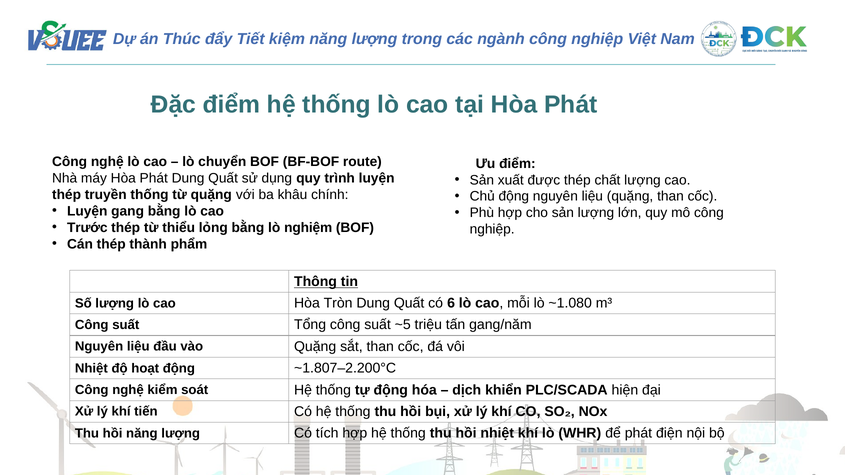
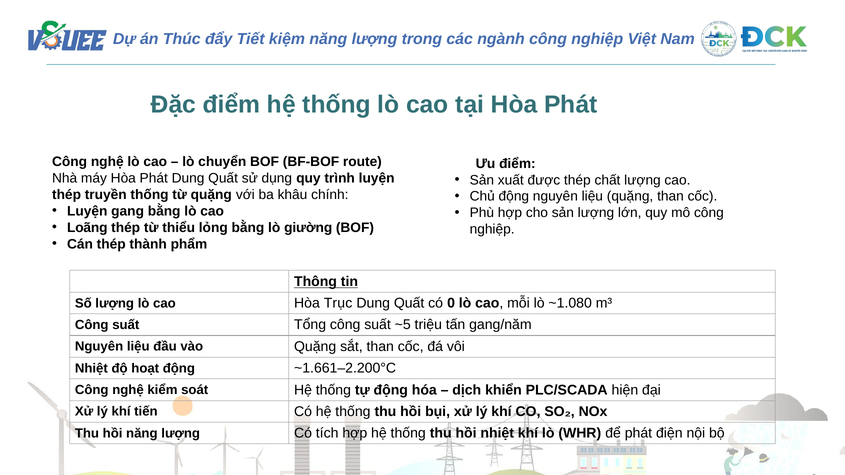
Trước: Trước -> Loãng
nghiệm: nghiệm -> giường
Tròn: Tròn -> Trục
6: 6 -> 0
~1.807–2.200°C: ~1.807–2.200°C -> ~1.661–2.200°C
